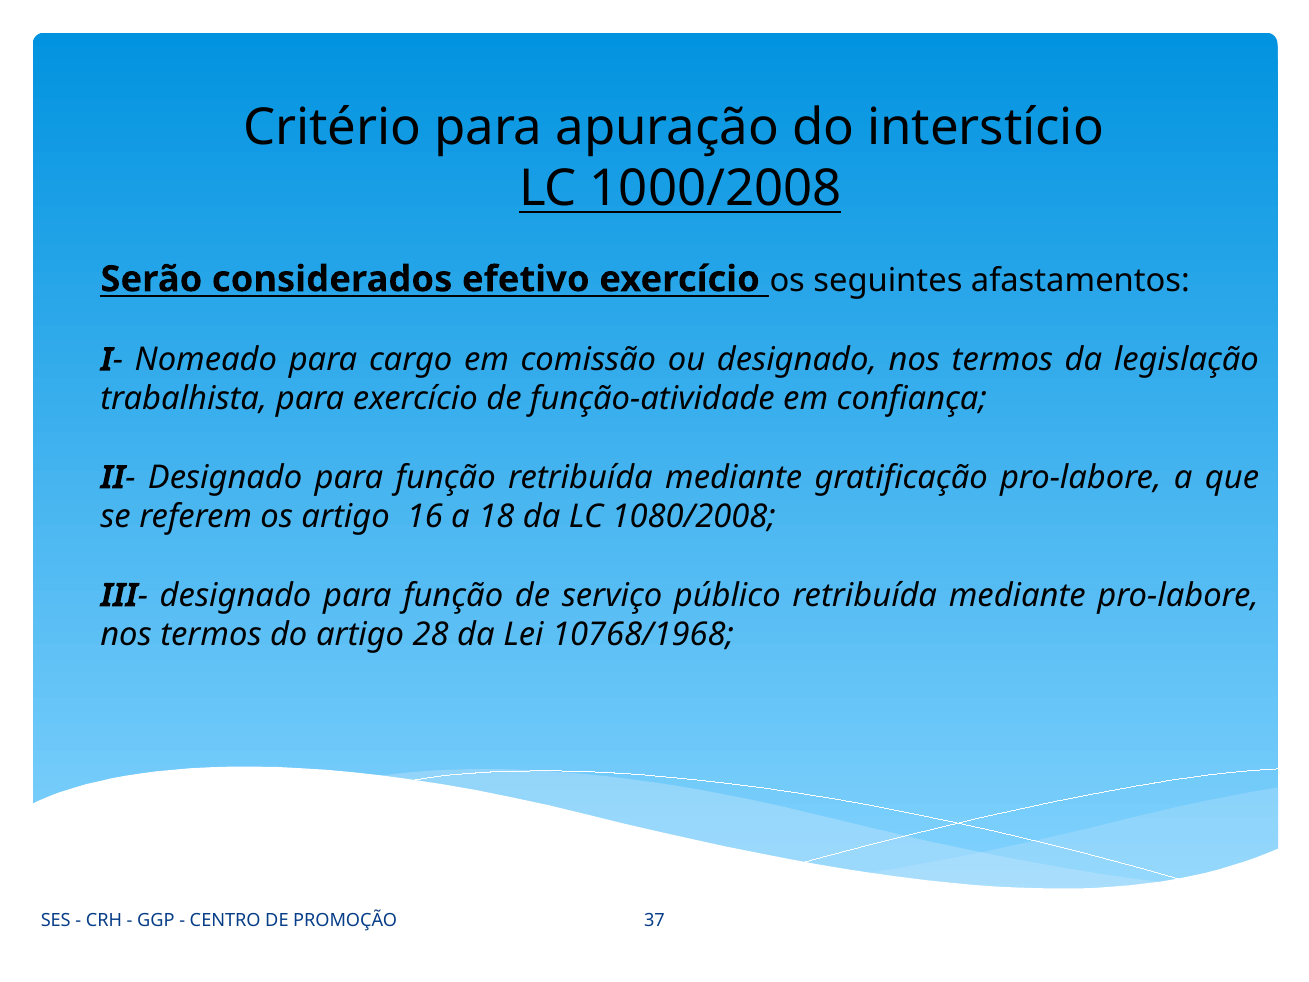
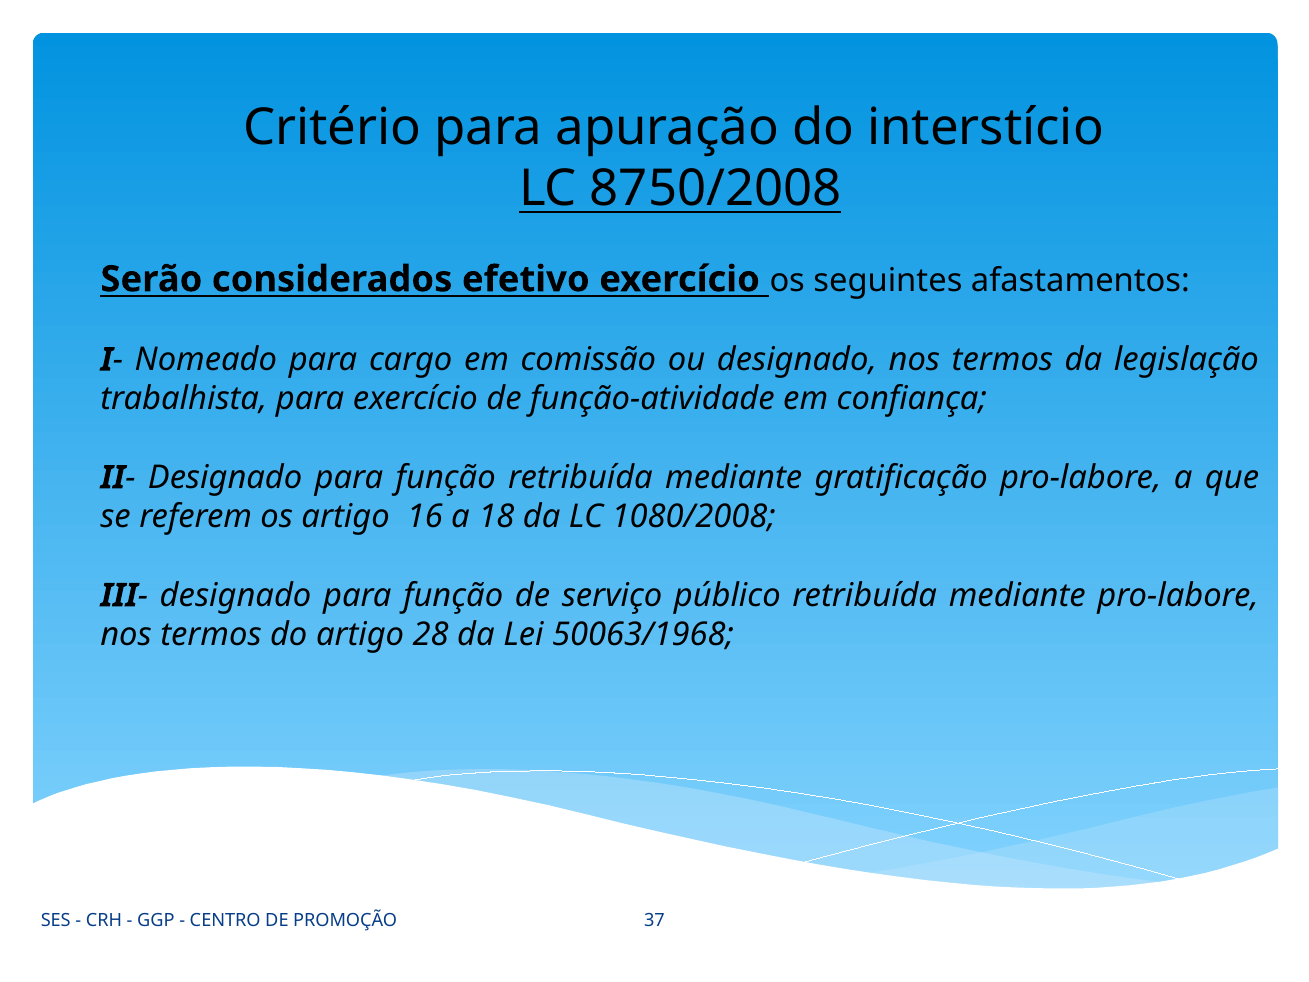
1000/2008: 1000/2008 -> 8750/2008
10768/1968: 10768/1968 -> 50063/1968
